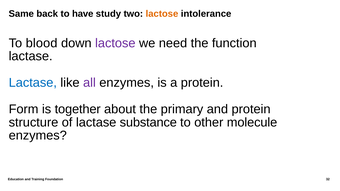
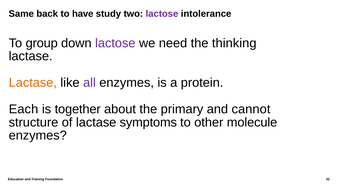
lactose at (162, 14) colour: orange -> purple
blood: blood -> group
function: function -> thinking
Lactase at (33, 83) colour: blue -> orange
Form: Form -> Each
and protein: protein -> cannot
substance: substance -> symptoms
